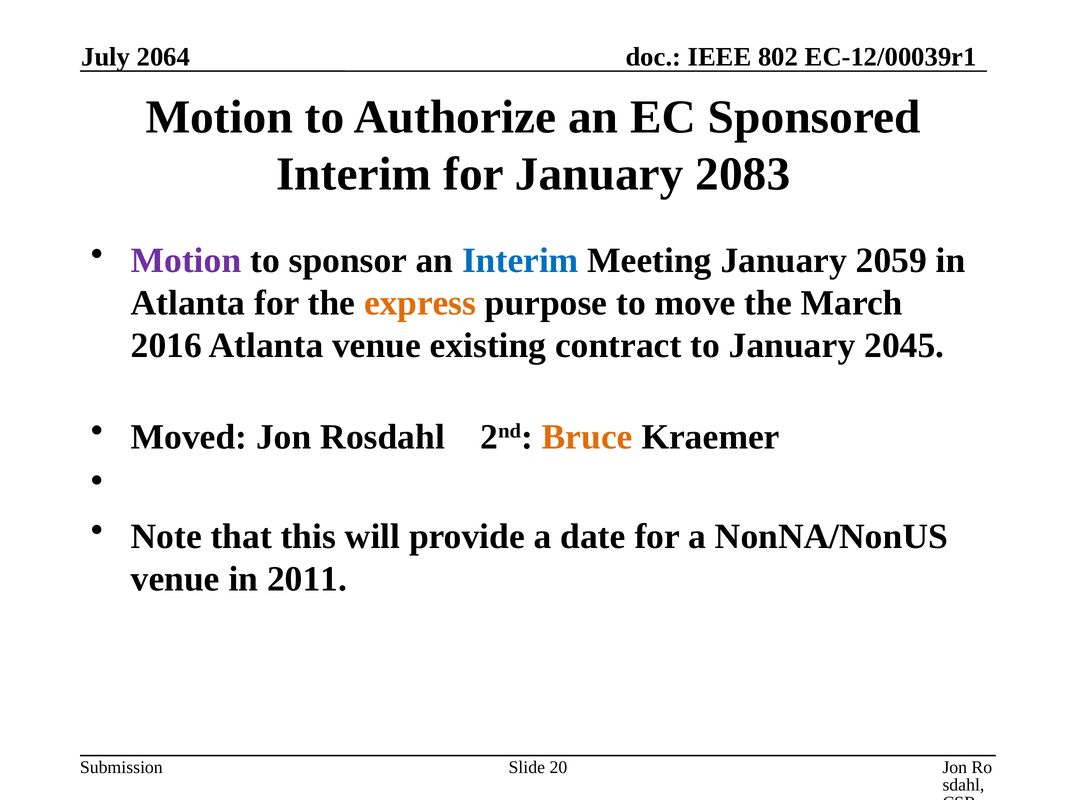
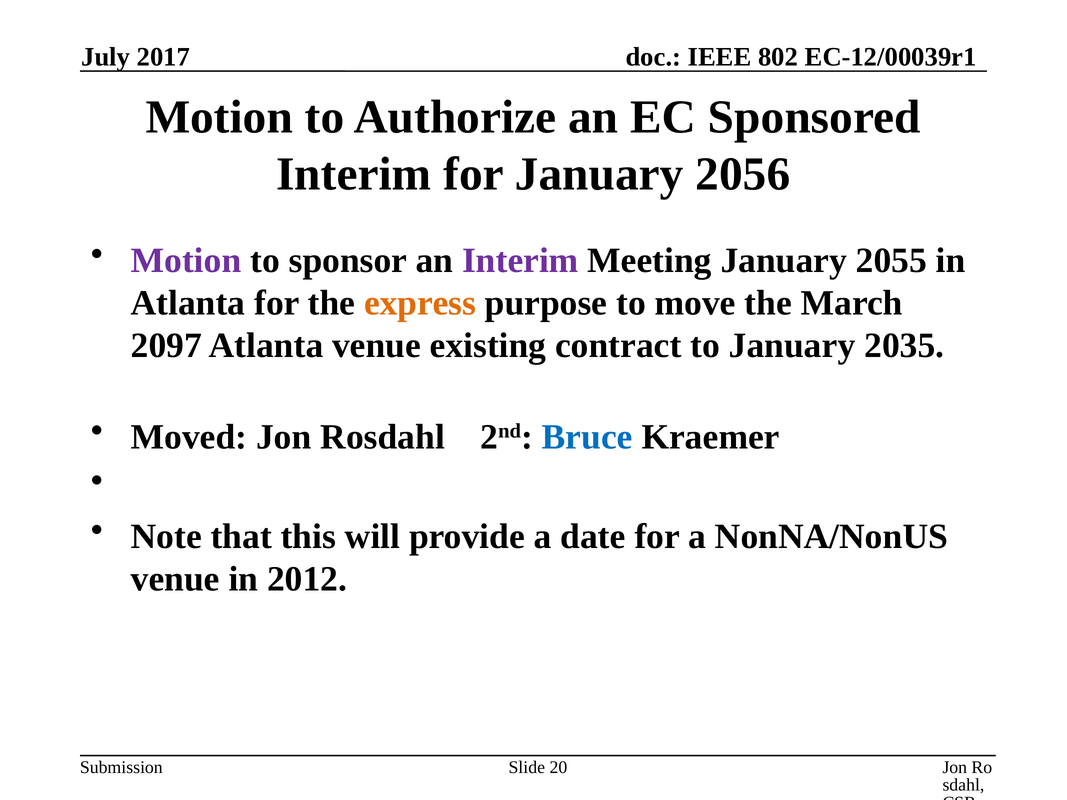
2064: 2064 -> 2017
2083: 2083 -> 2056
Interim at (520, 260) colour: blue -> purple
2059: 2059 -> 2055
2016: 2016 -> 2097
2045: 2045 -> 2035
Bruce colour: orange -> blue
2011: 2011 -> 2012
